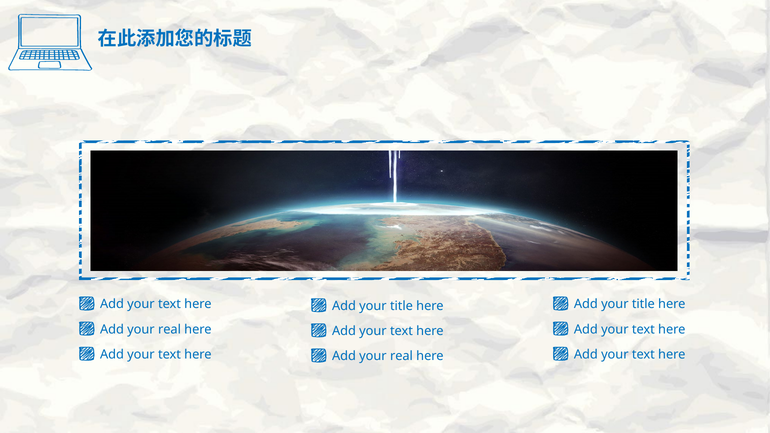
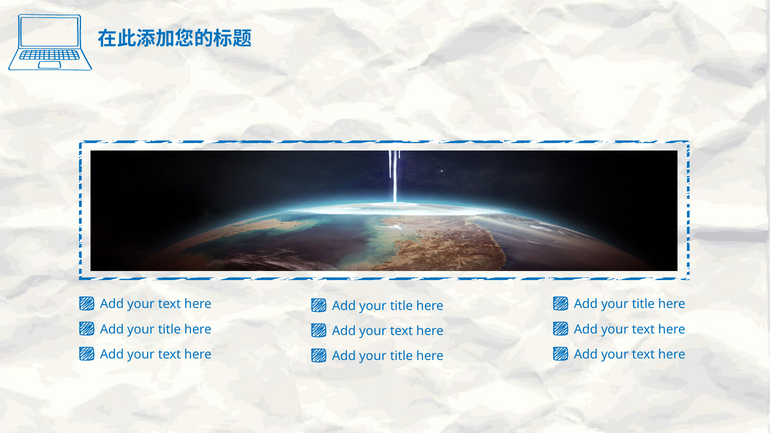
real at (169, 329): real -> title
real at (401, 356): real -> title
